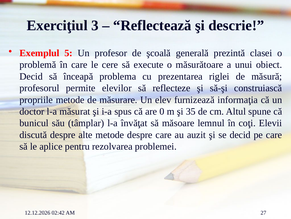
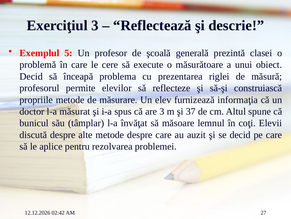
are 0: 0 -> 3
35: 35 -> 37
